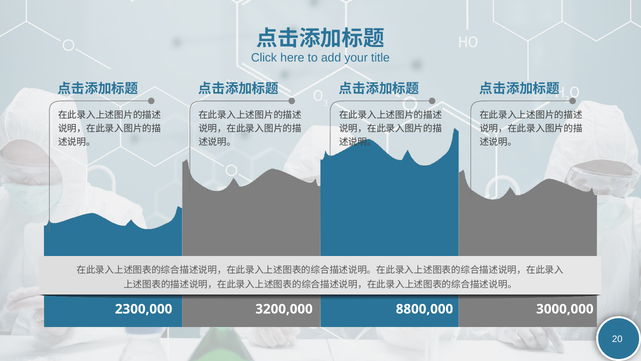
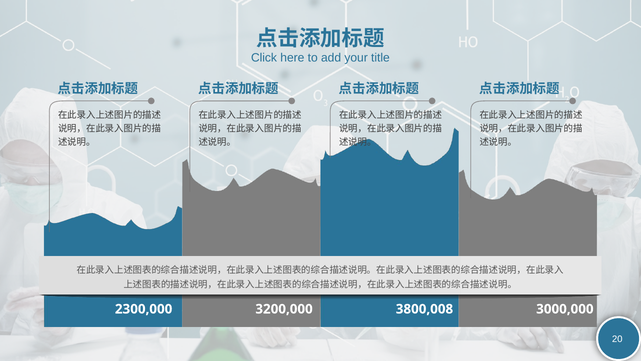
8800,000: 8800,000 -> 3800,008
